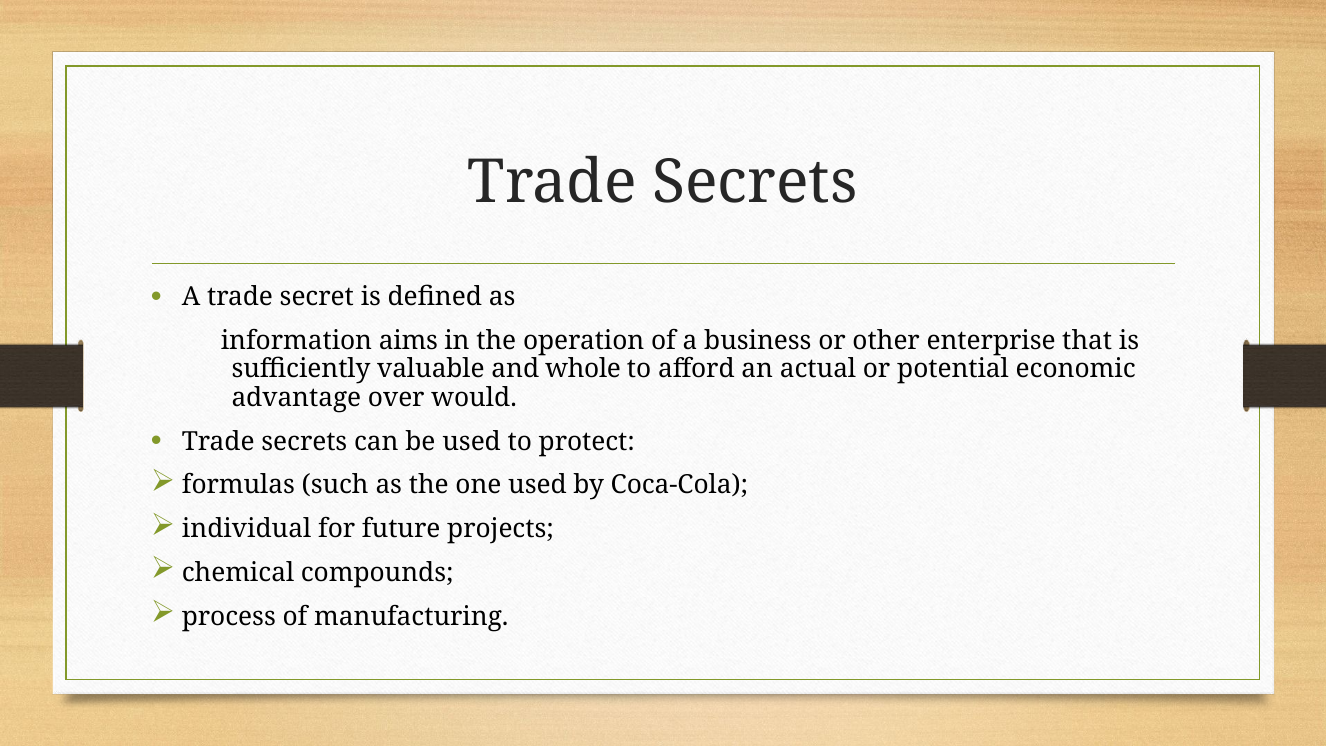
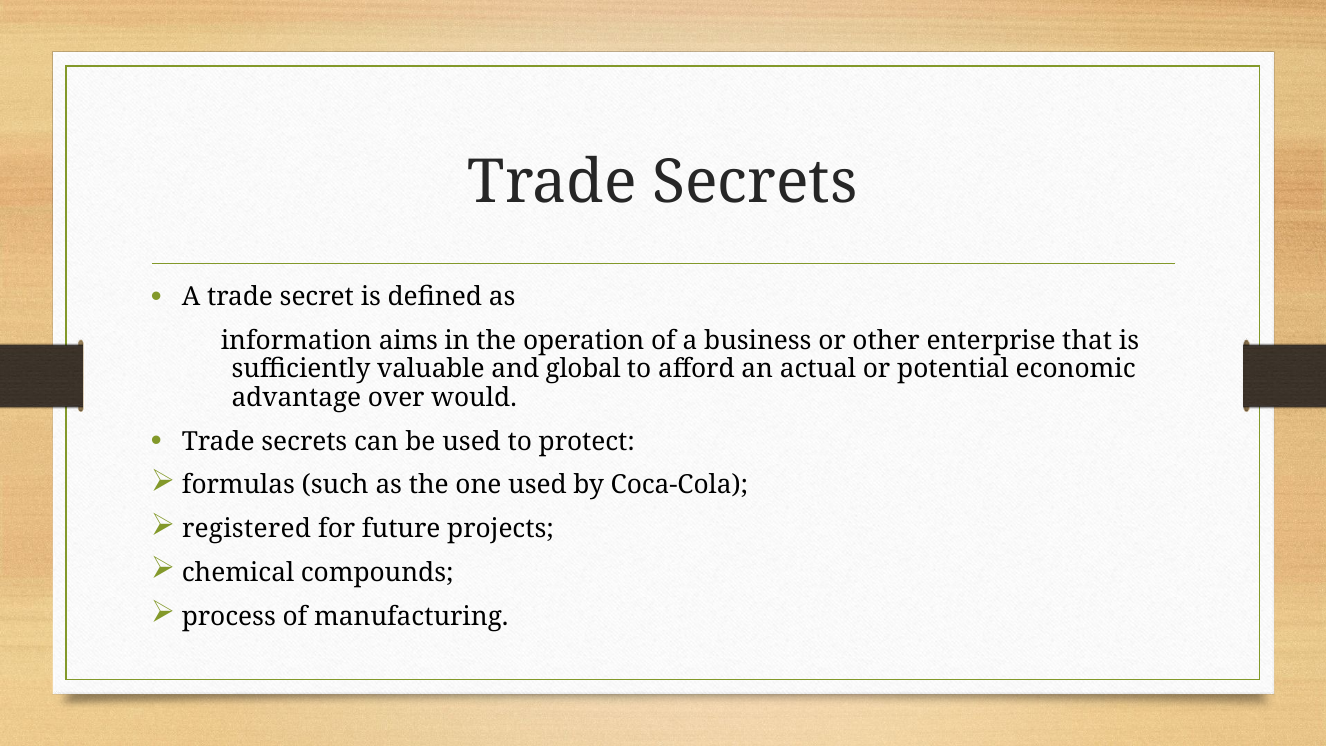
whole: whole -> global
individual: individual -> registered
